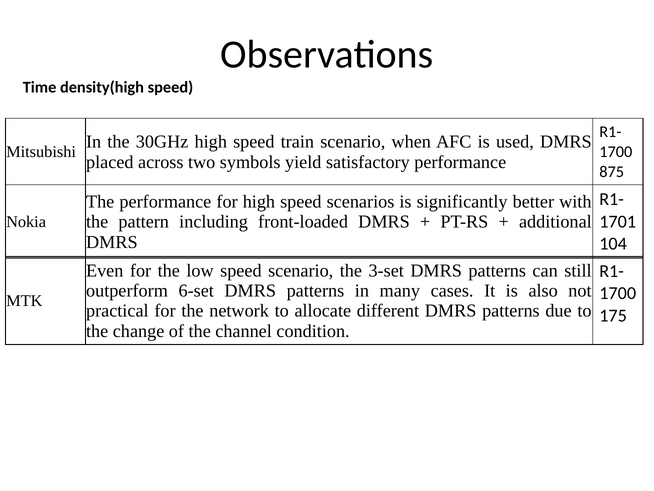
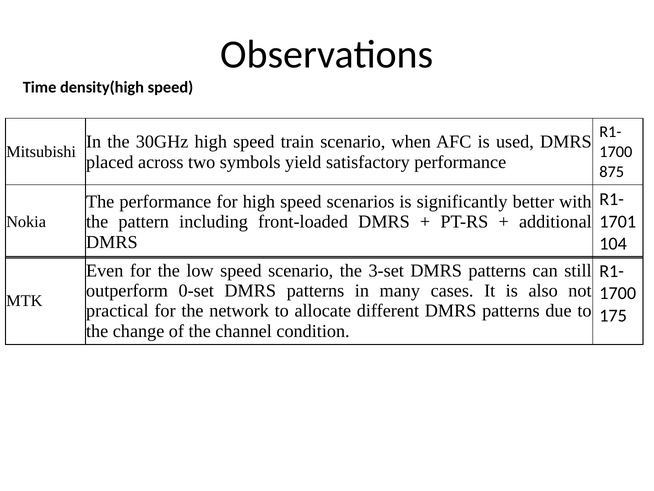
6-set: 6-set -> 0-set
